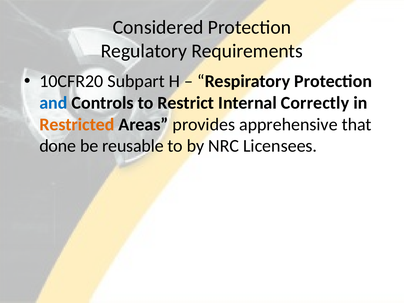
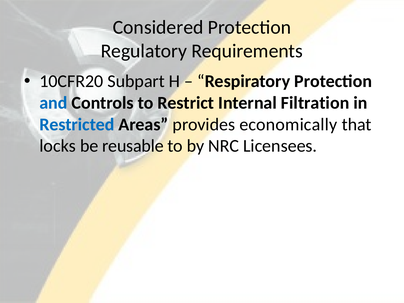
Correctly: Correctly -> Filtration
Restricted colour: orange -> blue
apprehensive: apprehensive -> economically
done: done -> locks
